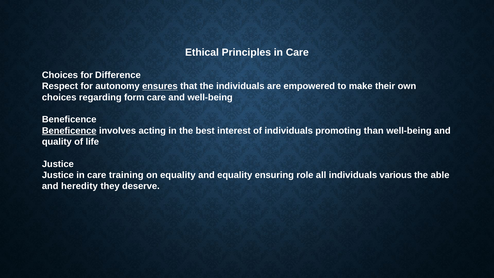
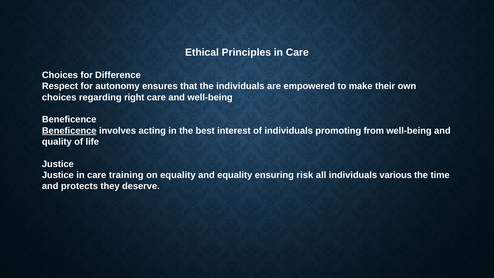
ensures underline: present -> none
form: form -> right
than: than -> from
role: role -> risk
able: able -> time
heredity: heredity -> protects
